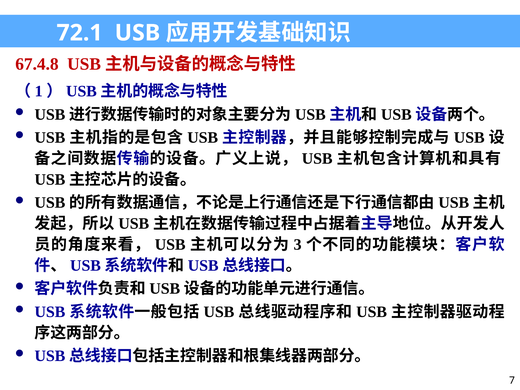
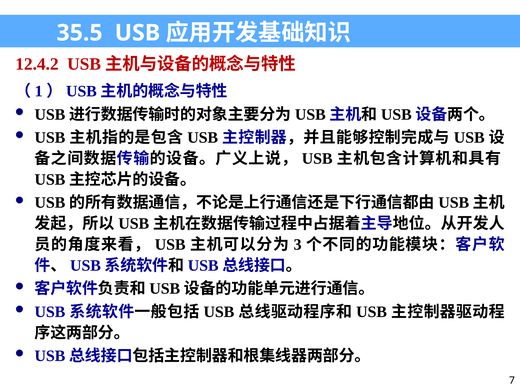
72.1: 72.1 -> 35.5
67.4.8: 67.4.8 -> 12.4.2
